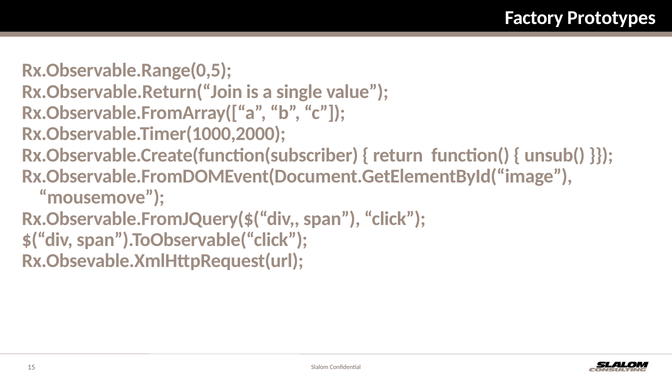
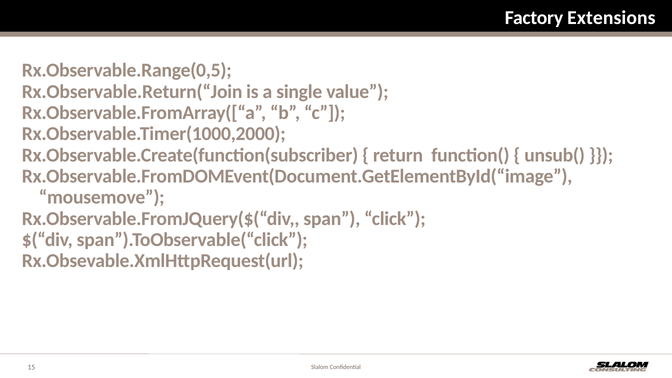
Prototypes: Prototypes -> Extensions
